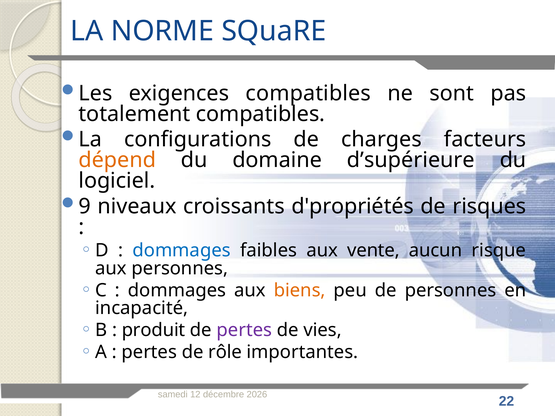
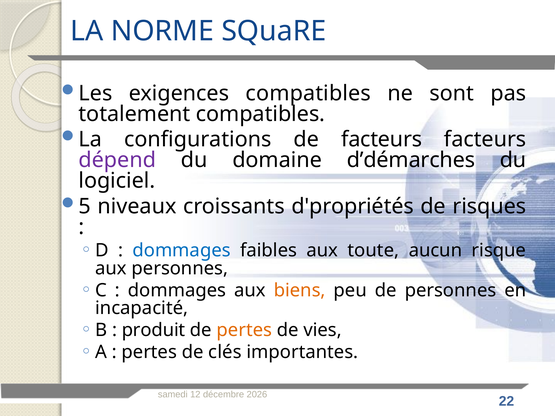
de charges: charges -> facteurs
dépend colour: orange -> purple
d’supérieure: d’supérieure -> d’démarches
9: 9 -> 5
vente: vente -> toute
pertes at (244, 330) colour: purple -> orange
rôle: rôle -> clés
